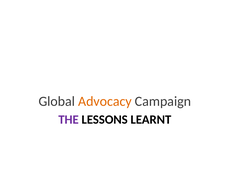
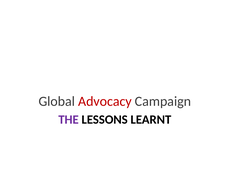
Advocacy colour: orange -> red
